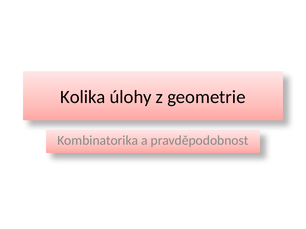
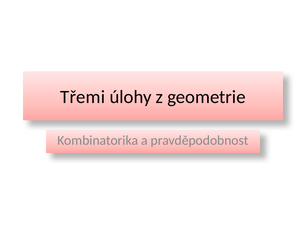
Kolika: Kolika -> Třemi
